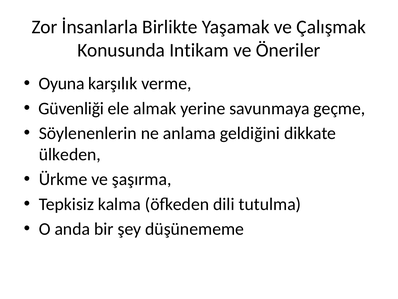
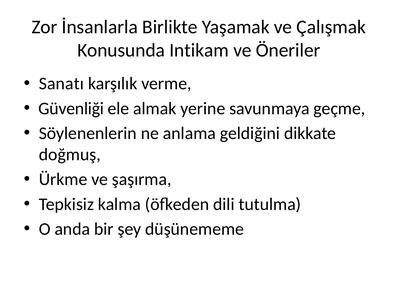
Oyuna: Oyuna -> Sanatı
ülkeden: ülkeden -> doğmuş
